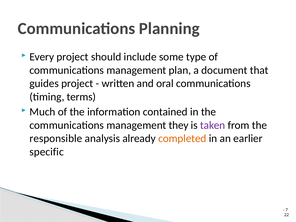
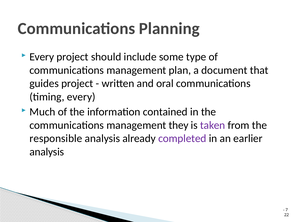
timing terms: terms -> every
completed colour: orange -> purple
specific at (47, 152): specific -> analysis
